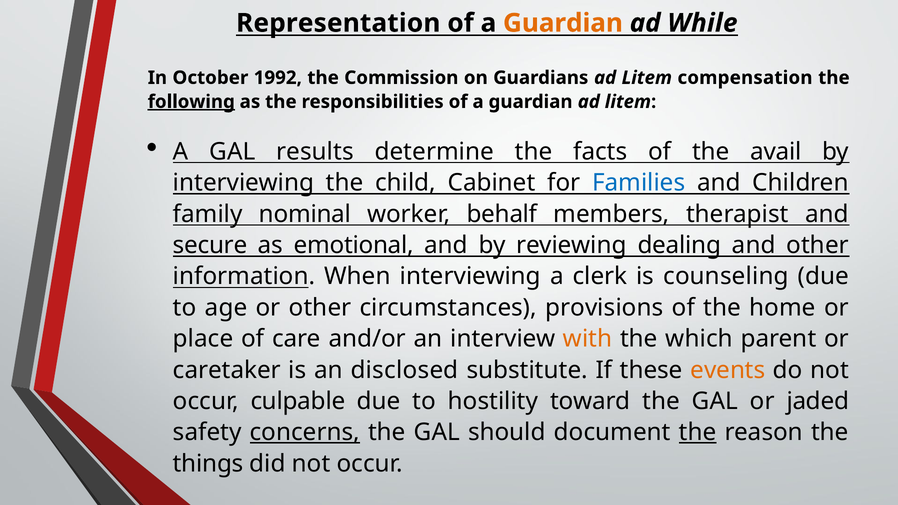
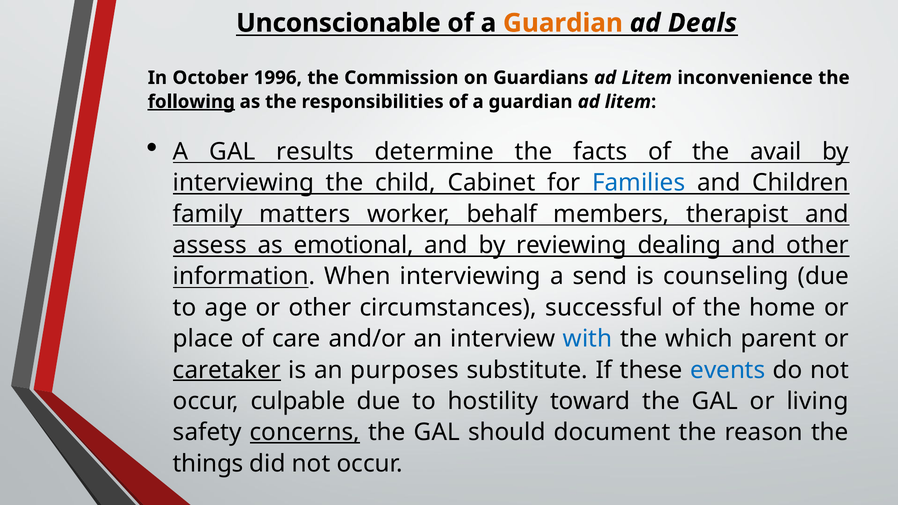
Representation: Representation -> Unconscionable
While: While -> Deals
1992: 1992 -> 1996
compensation: compensation -> inconvenience
nominal: nominal -> matters
secure: secure -> assess
clerk: clerk -> send
provisions: provisions -> successful
with colour: orange -> blue
caretaker underline: none -> present
disclosed: disclosed -> purposes
events colour: orange -> blue
jaded: jaded -> living
the at (698, 433) underline: present -> none
